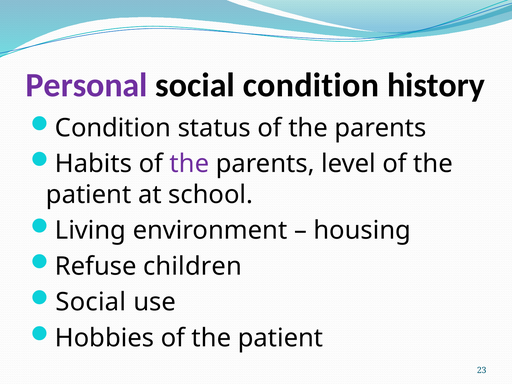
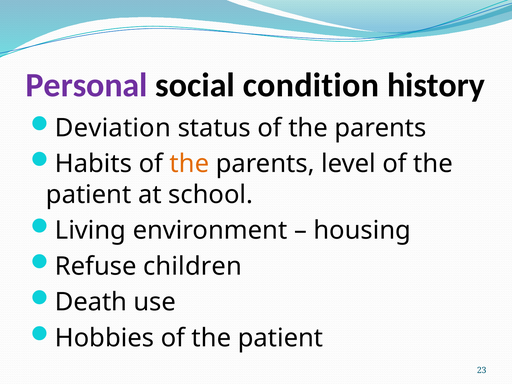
Condition at (113, 128): Condition -> Deviation
the at (189, 164) colour: purple -> orange
Social at (91, 302): Social -> Death
